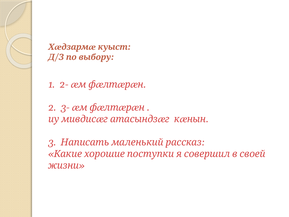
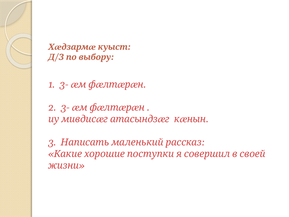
1 2-: 2- -> 3-
